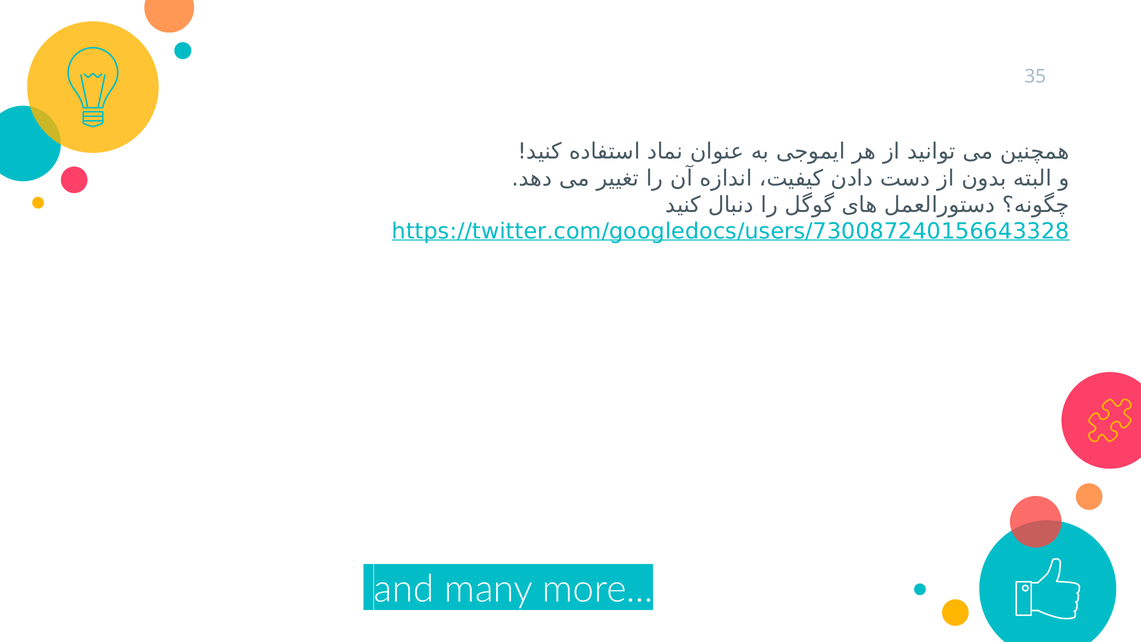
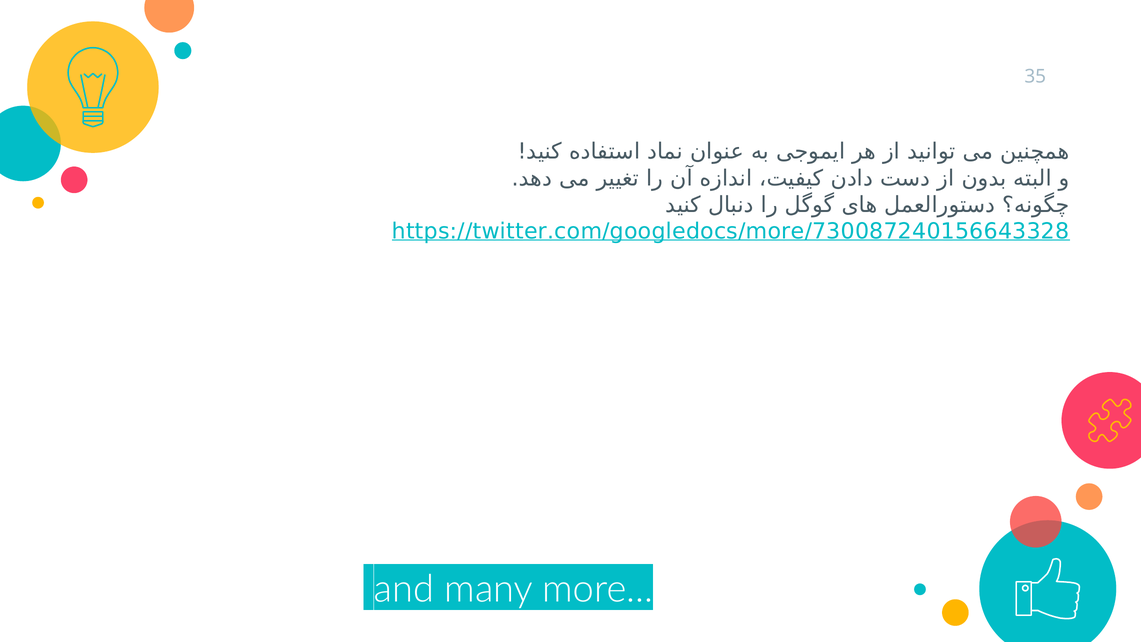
https://twitter.com/googledocs/users/730087240156643328: https://twitter.com/googledocs/users/730087240156643328 -> https://twitter.com/googledocs/more/730087240156643328
